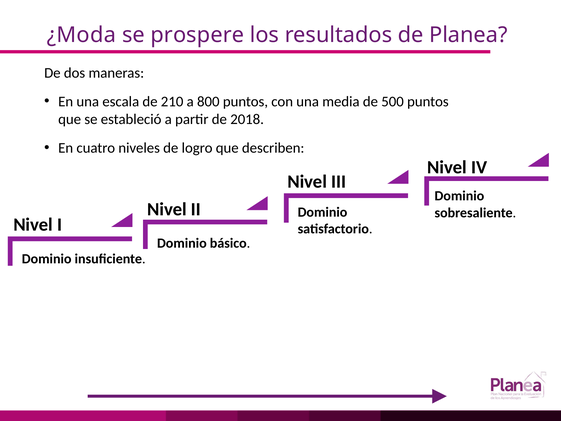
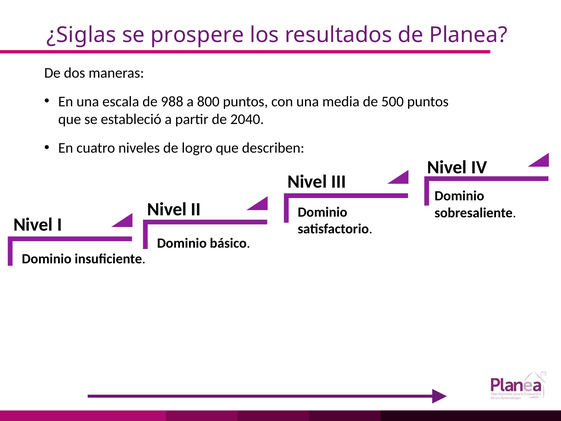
¿Moda: ¿Moda -> ¿Siglas
210: 210 -> 988
2018: 2018 -> 2040
